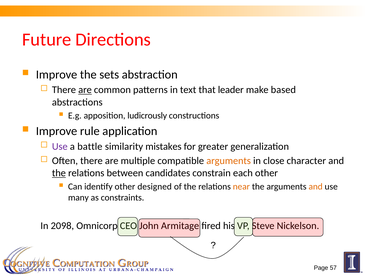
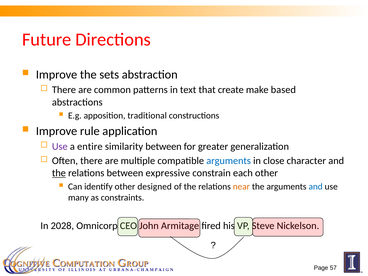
are at (85, 90) underline: present -> none
leader: leader -> create
ludicrously: ludicrously -> traditional
battle: battle -> entire
similarity mistakes: mistakes -> between
arguments at (229, 161) colour: orange -> blue
candidates: candidates -> expressive
and at (316, 186) colour: orange -> blue
2098: 2098 -> 2028
